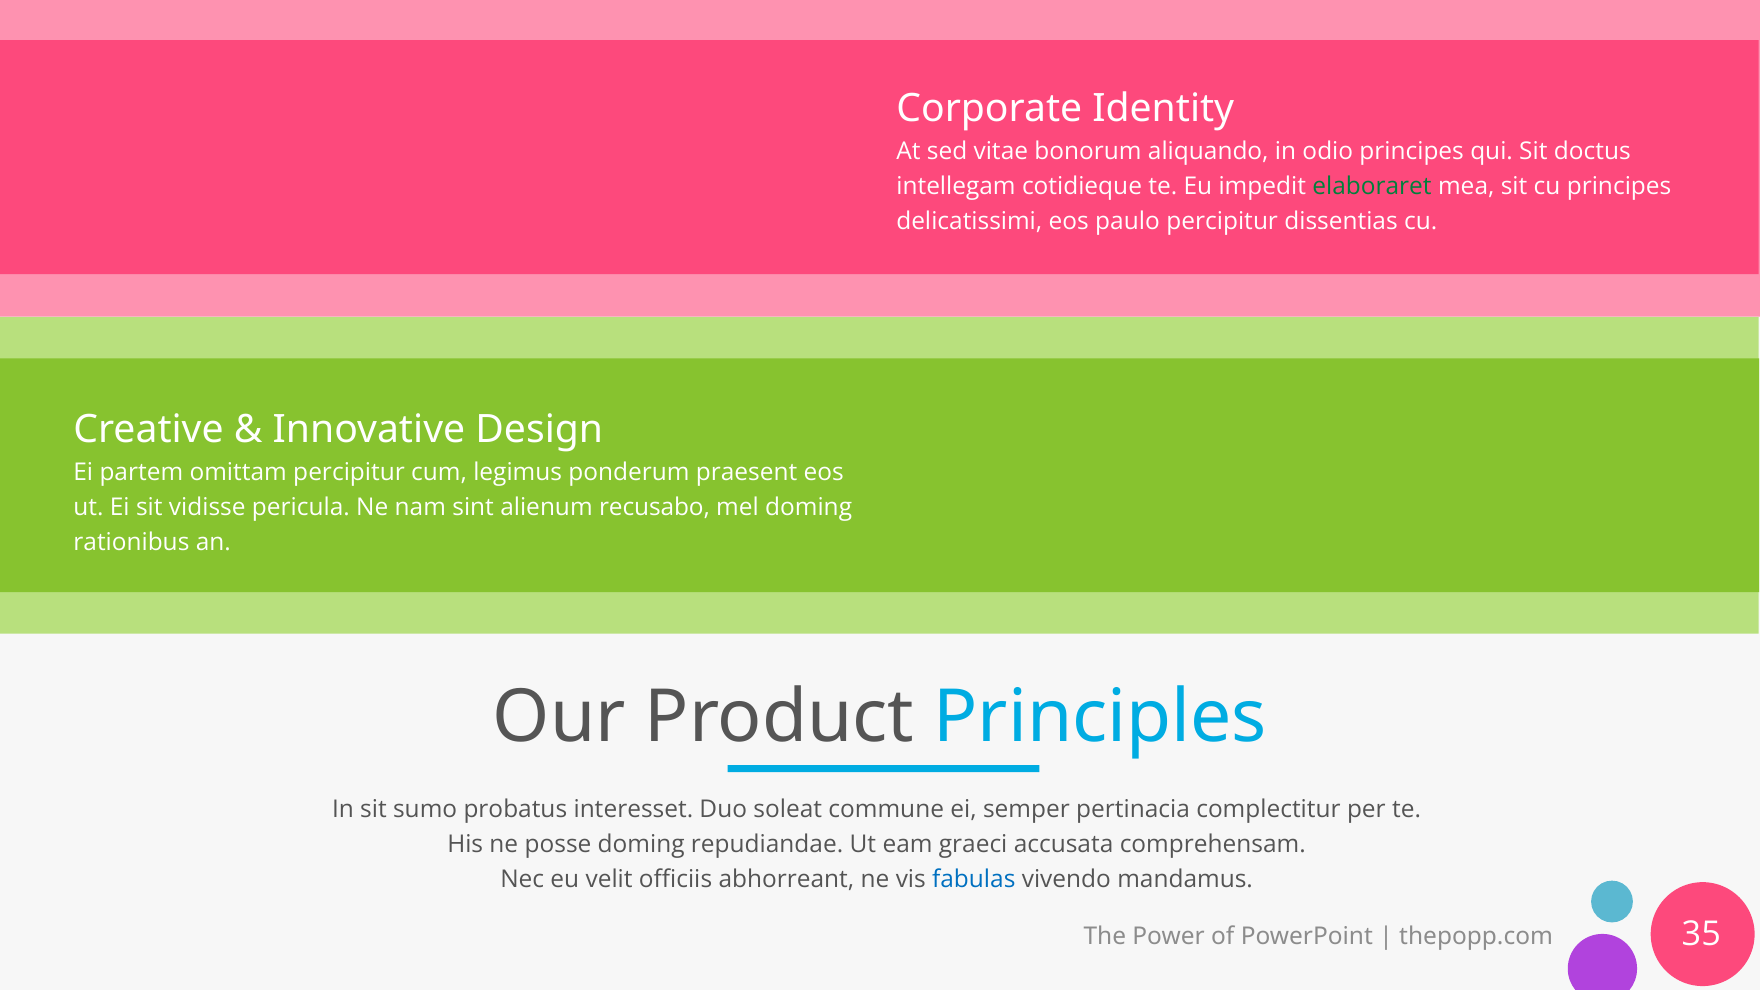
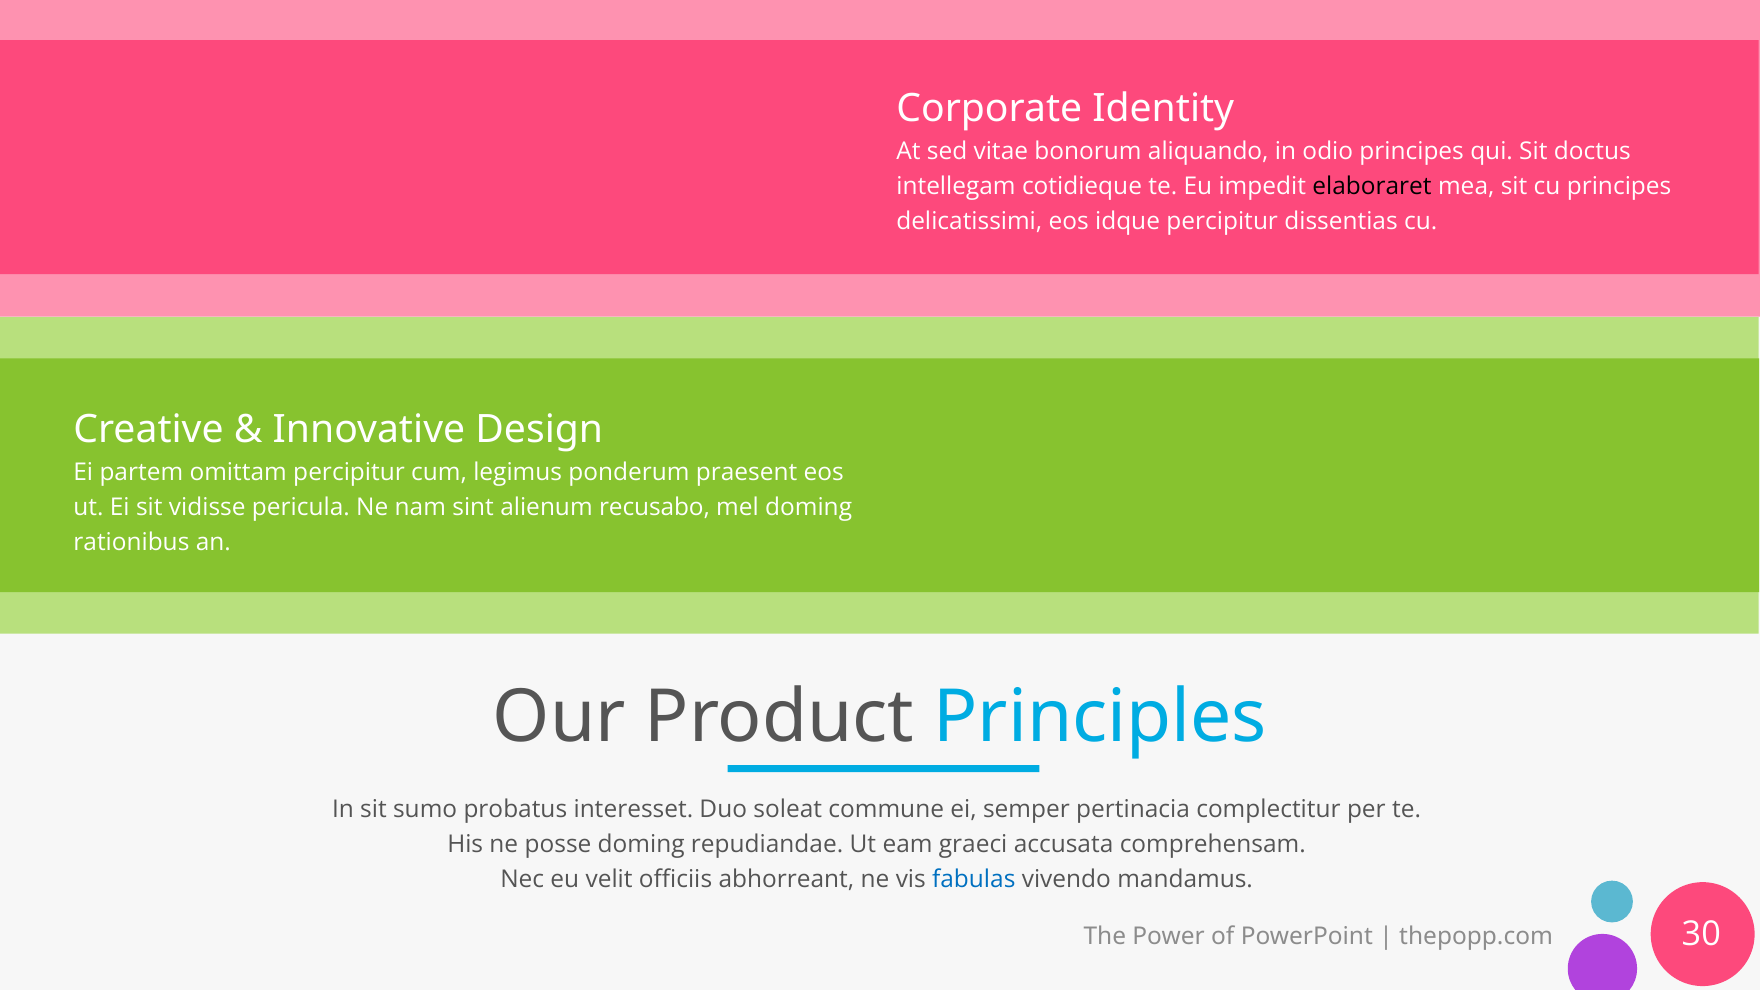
elaboraret colour: green -> black
paulo: paulo -> idque
35: 35 -> 30
